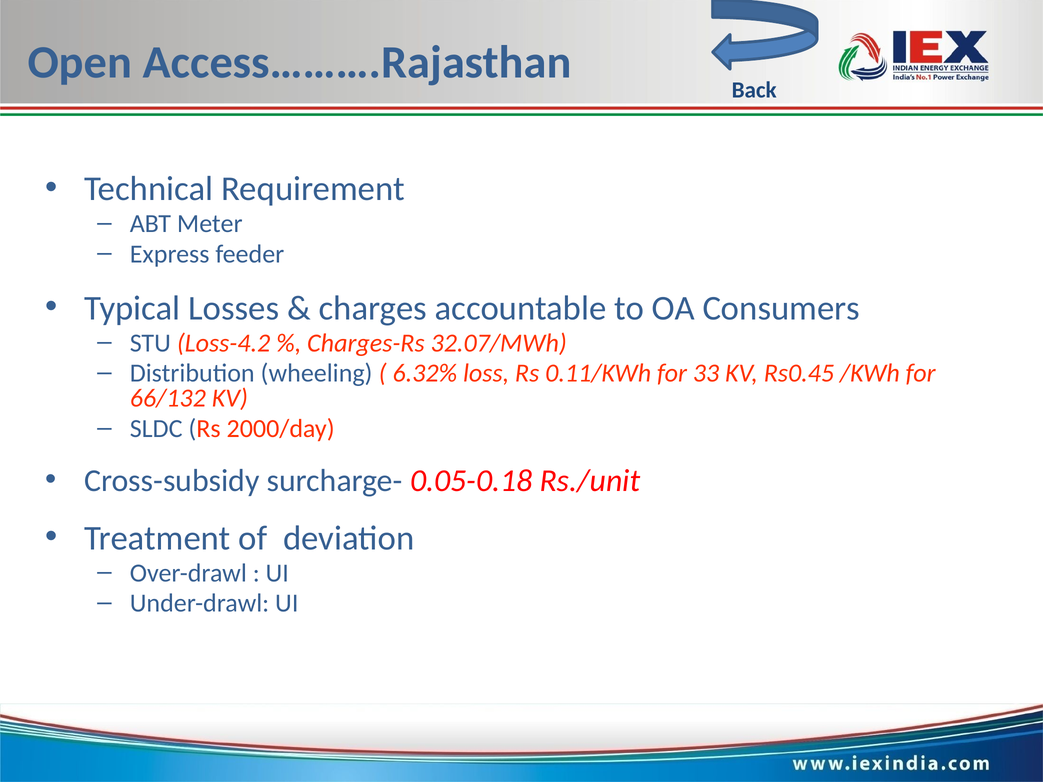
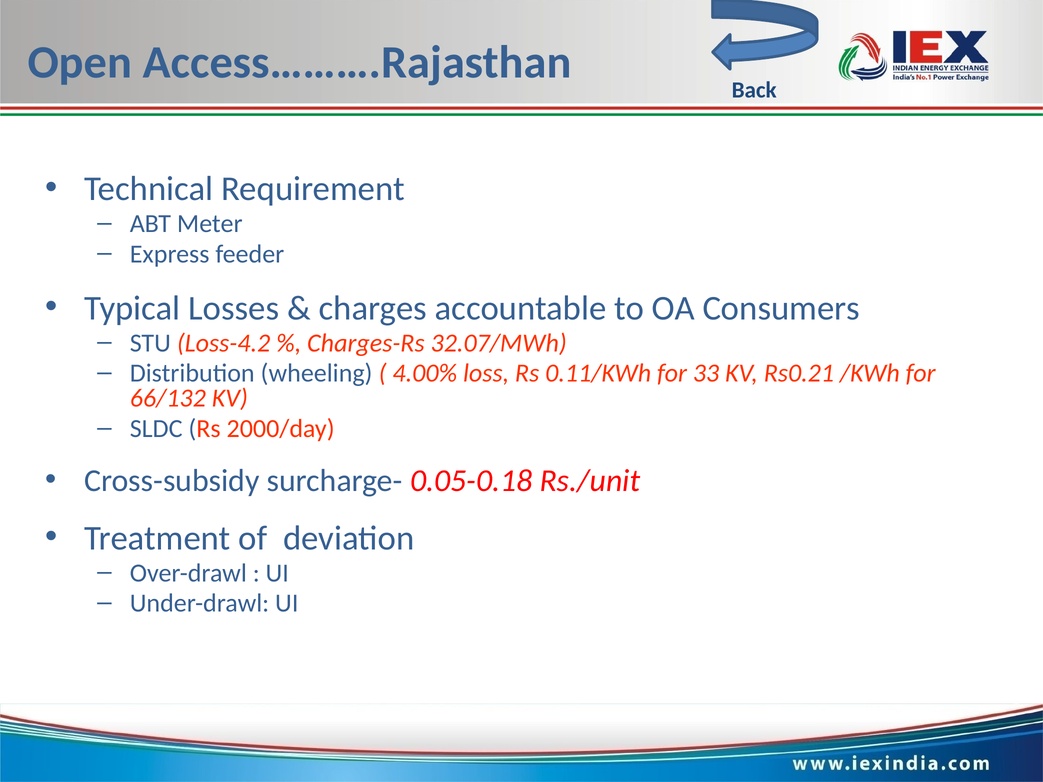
6.32%: 6.32% -> 4.00%
Rs0.45: Rs0.45 -> Rs0.21
